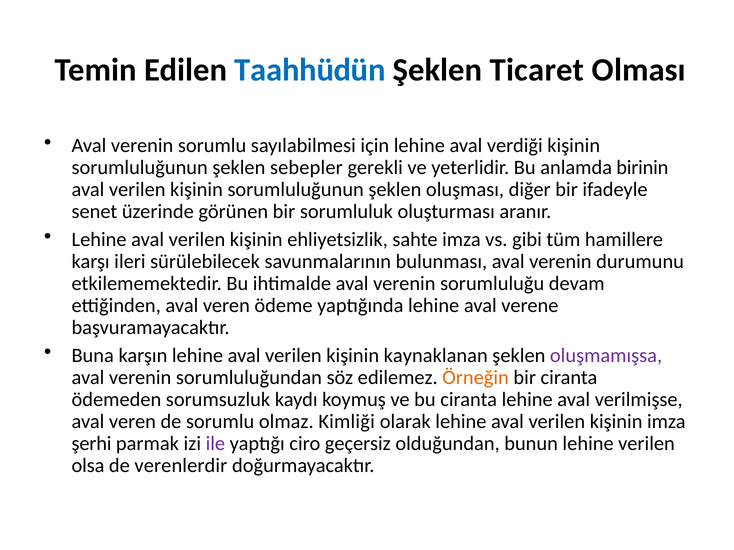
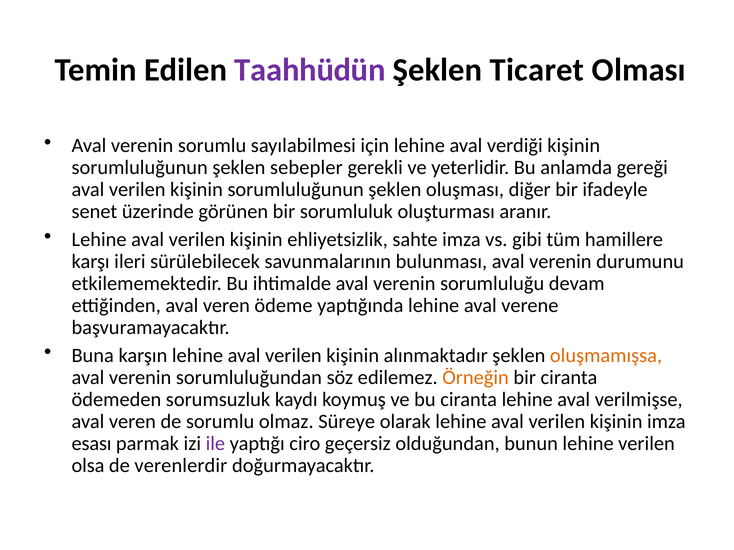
Taahhüdün colour: blue -> purple
birinin: birinin -> gereği
kaynaklanan: kaynaklanan -> alınmaktadır
oluşmamışsa colour: purple -> orange
Kimliği: Kimliği -> Süreye
şerhi: şerhi -> esası
